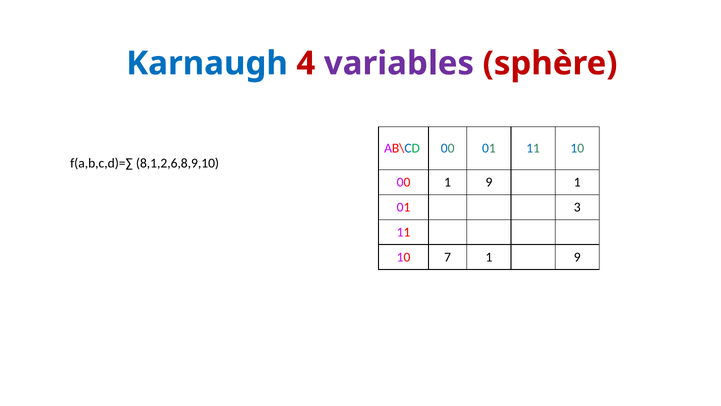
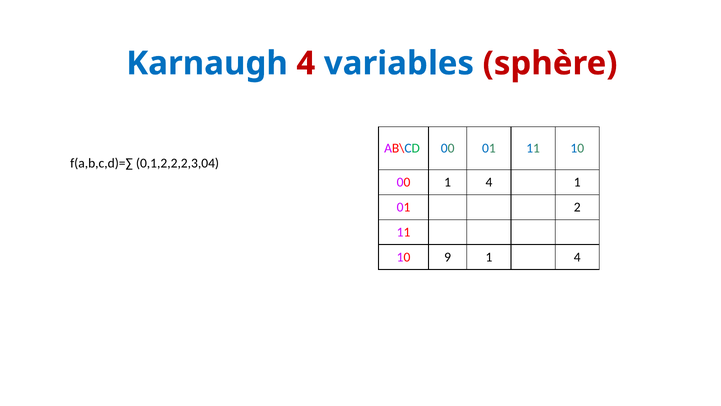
variables colour: purple -> blue
8,1,2,6,8,9,10: 8,1,2,6,8,9,10 -> 0,1,2,2,2,3,04
00 1 9: 9 -> 4
3: 3 -> 2
7: 7 -> 9
9 at (577, 257): 9 -> 4
